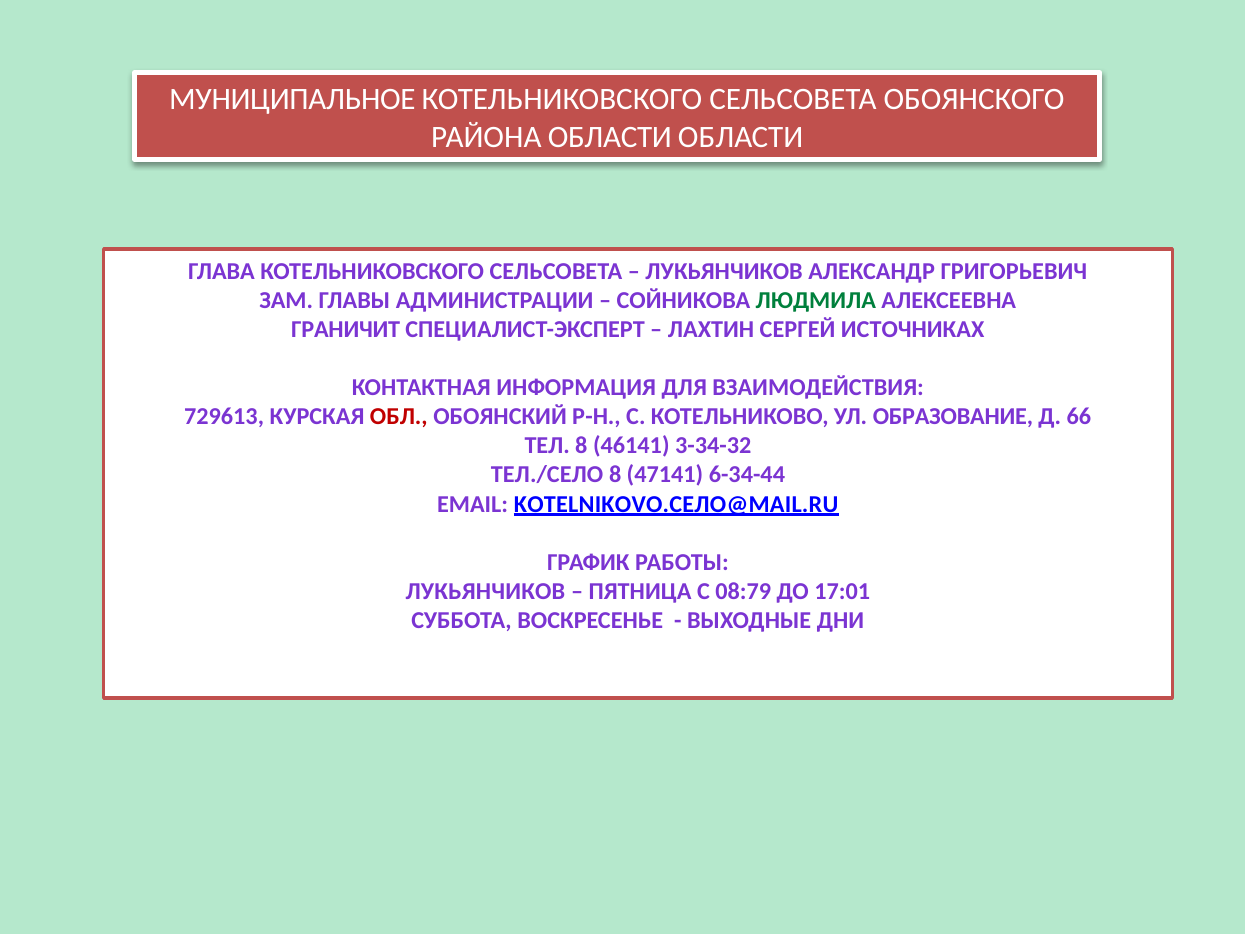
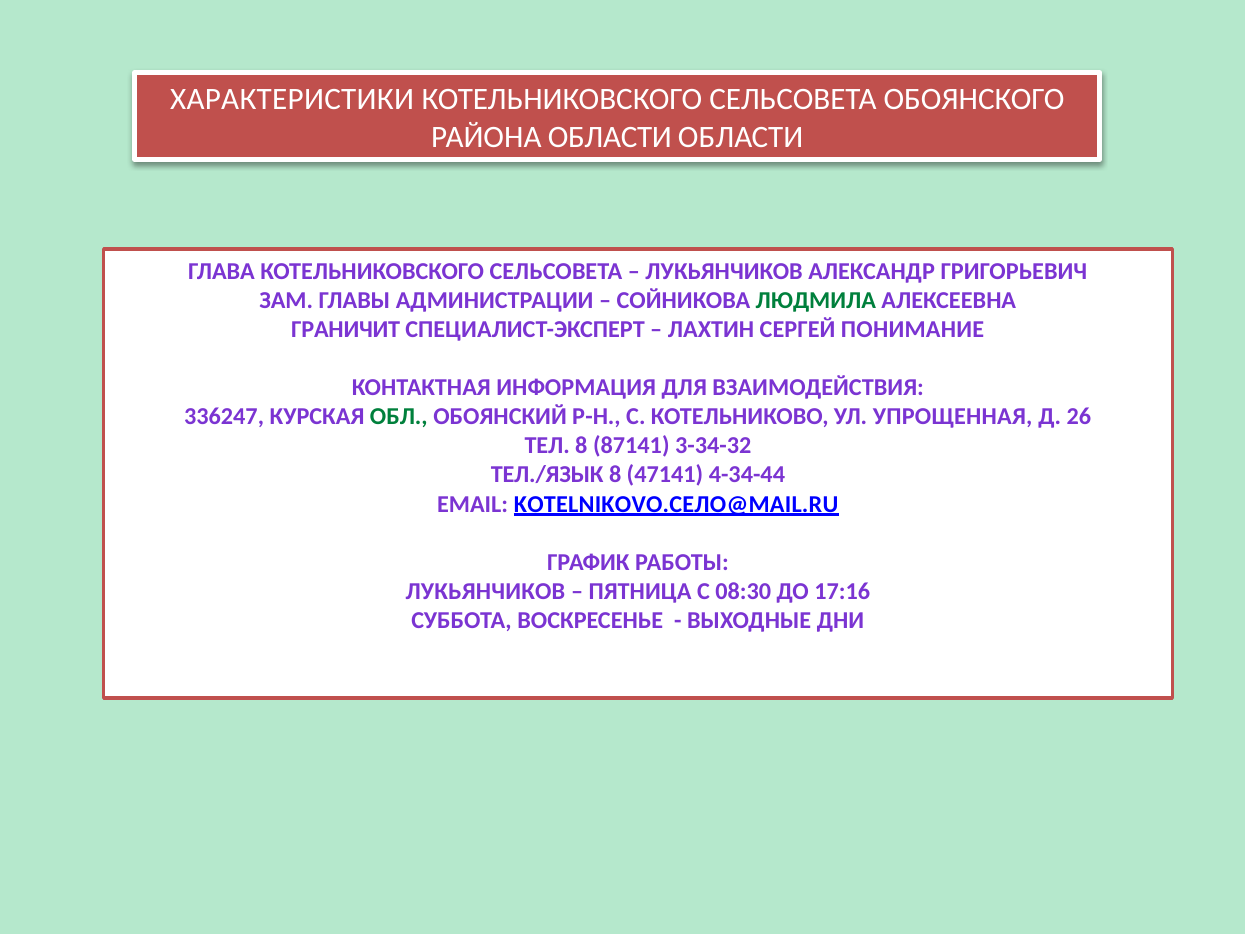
МУНИЦИПАЛЬНОЕ: МУНИЦИПАЛЬНОЕ -> ХАРАКТЕРИСТИКИ
ИСТОЧНИКАХ: ИСТОЧНИКАХ -> ПОНИМАНИЕ
729613: 729613 -> 336247
ОБЛ colour: red -> green
ОБРАЗОВАНИЕ: ОБРАЗОВАНИЕ -> УПРОЩЕННАЯ
66: 66 -> 26
46141: 46141 -> 87141
ТЕЛ./СЕЛО: ТЕЛ./СЕЛО -> ТЕЛ./ЯЗЫК
6-34-44: 6-34-44 -> 4-34-44
08:79: 08:79 -> 08:30
17:01: 17:01 -> 17:16
